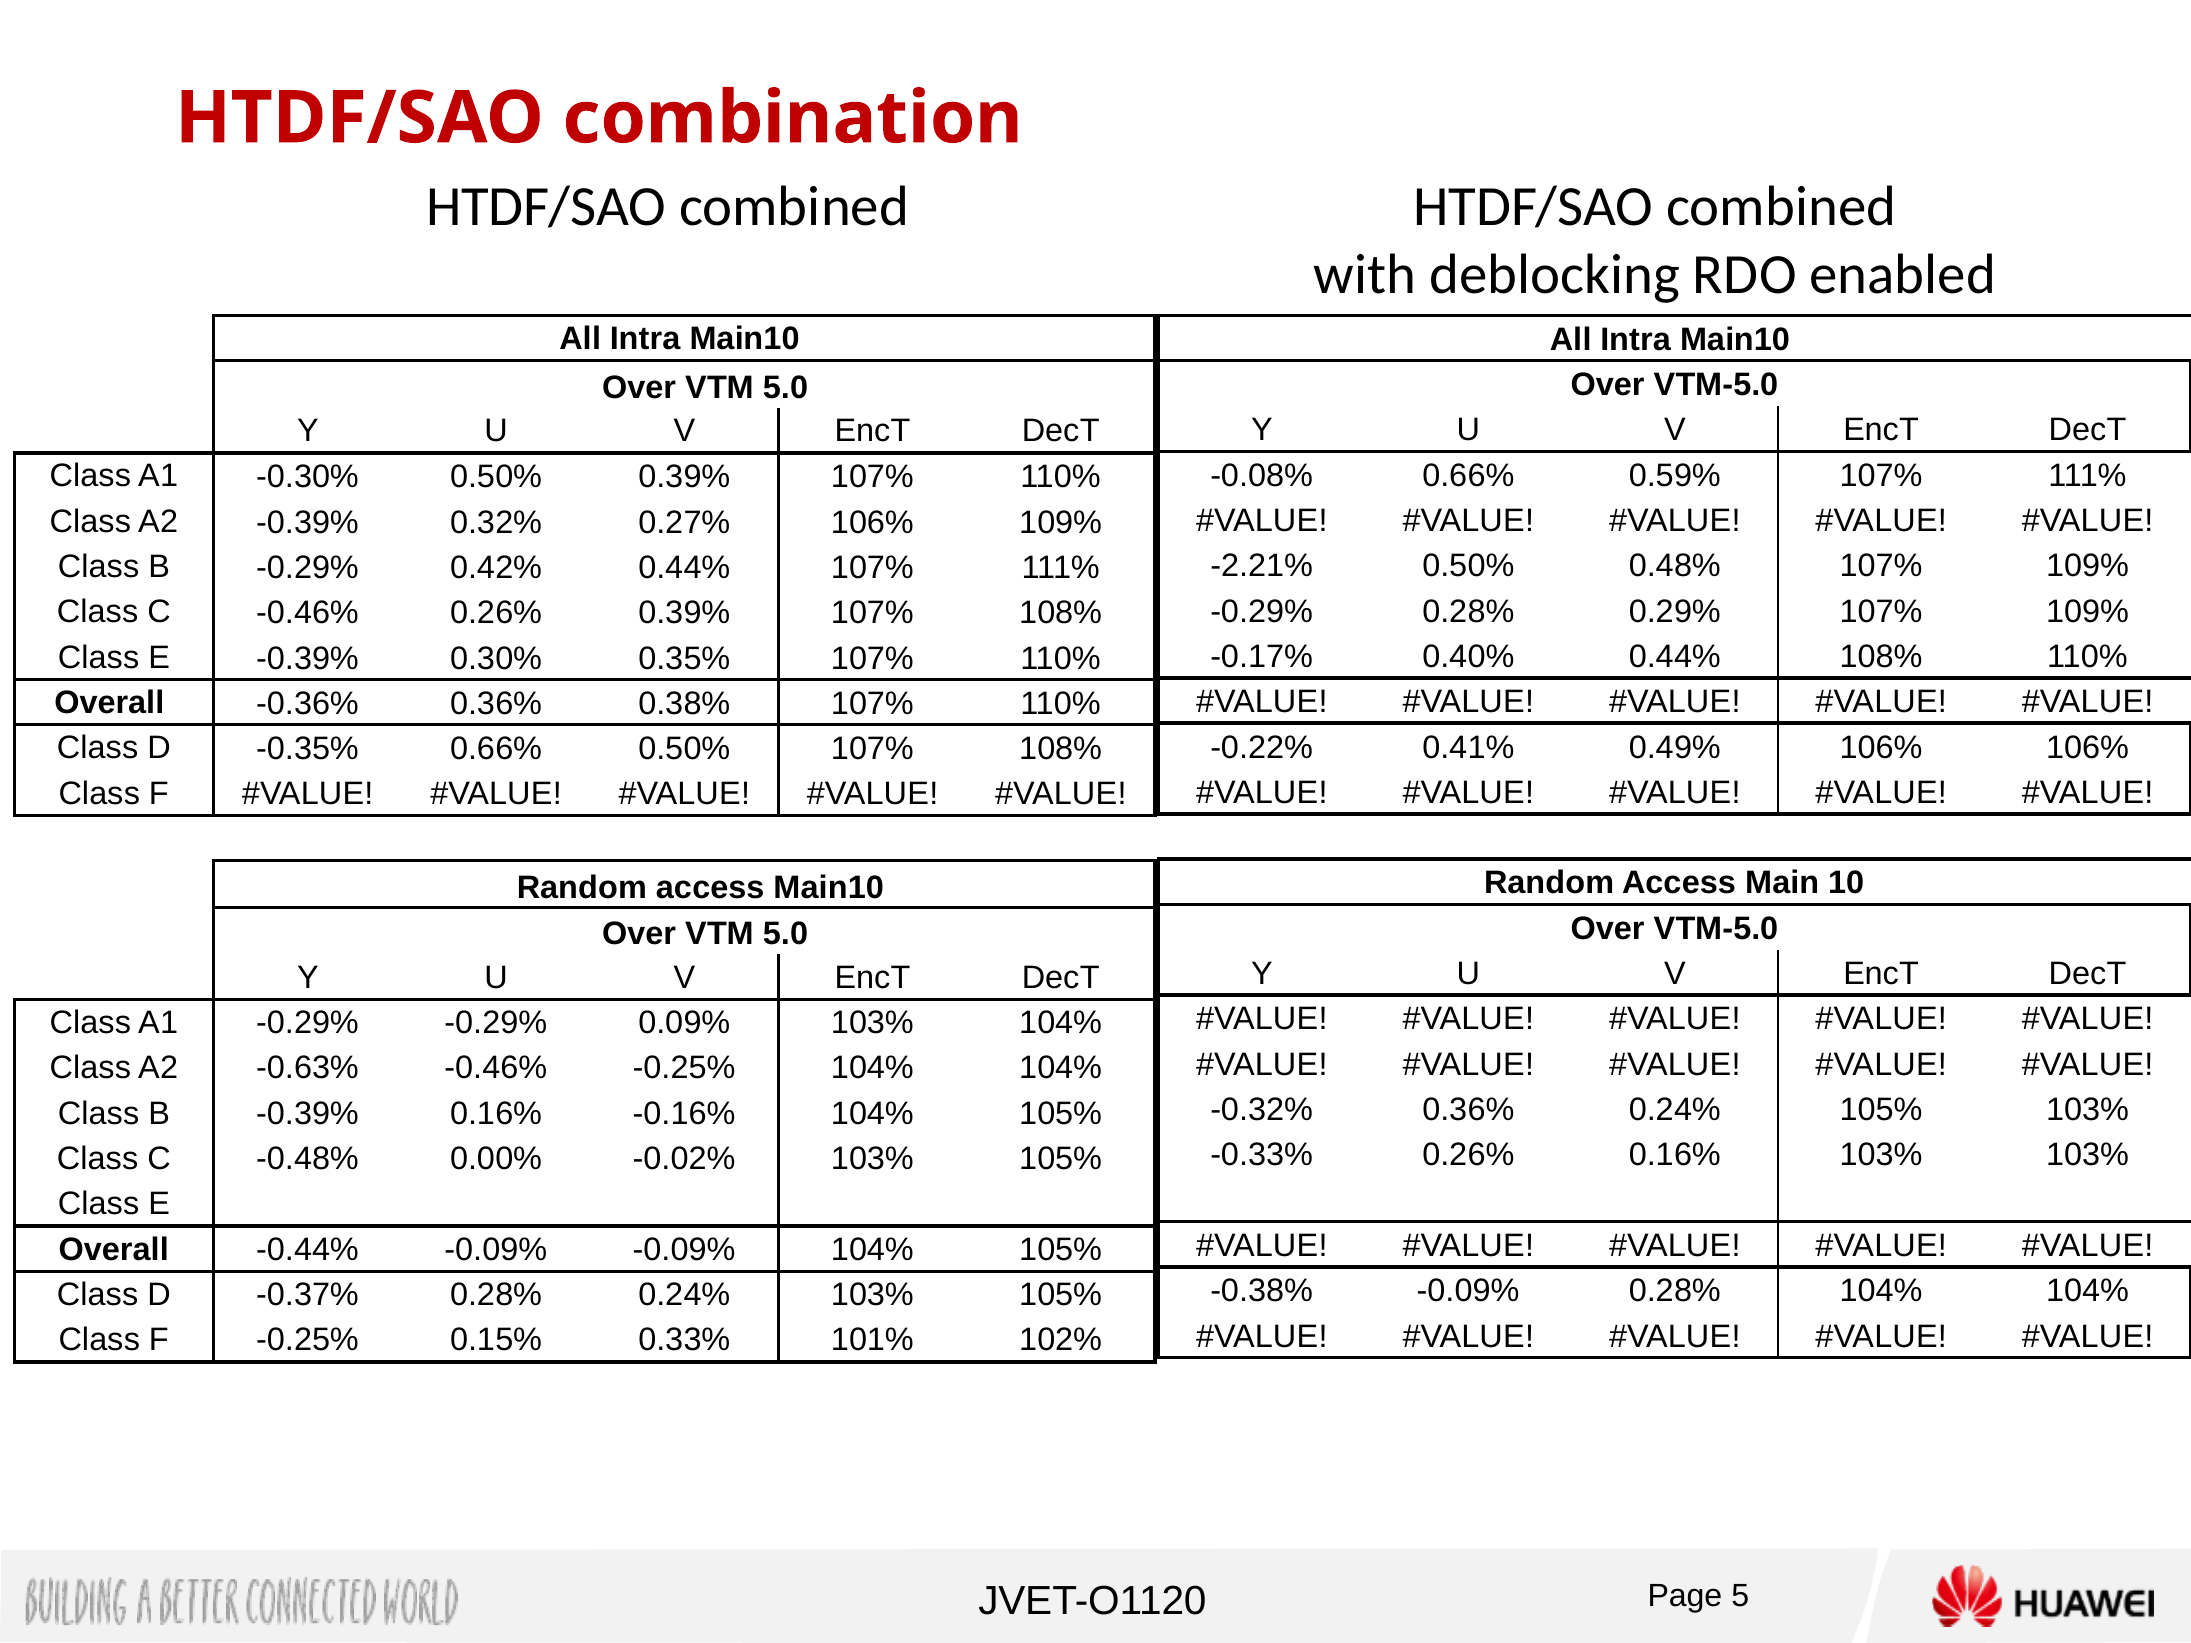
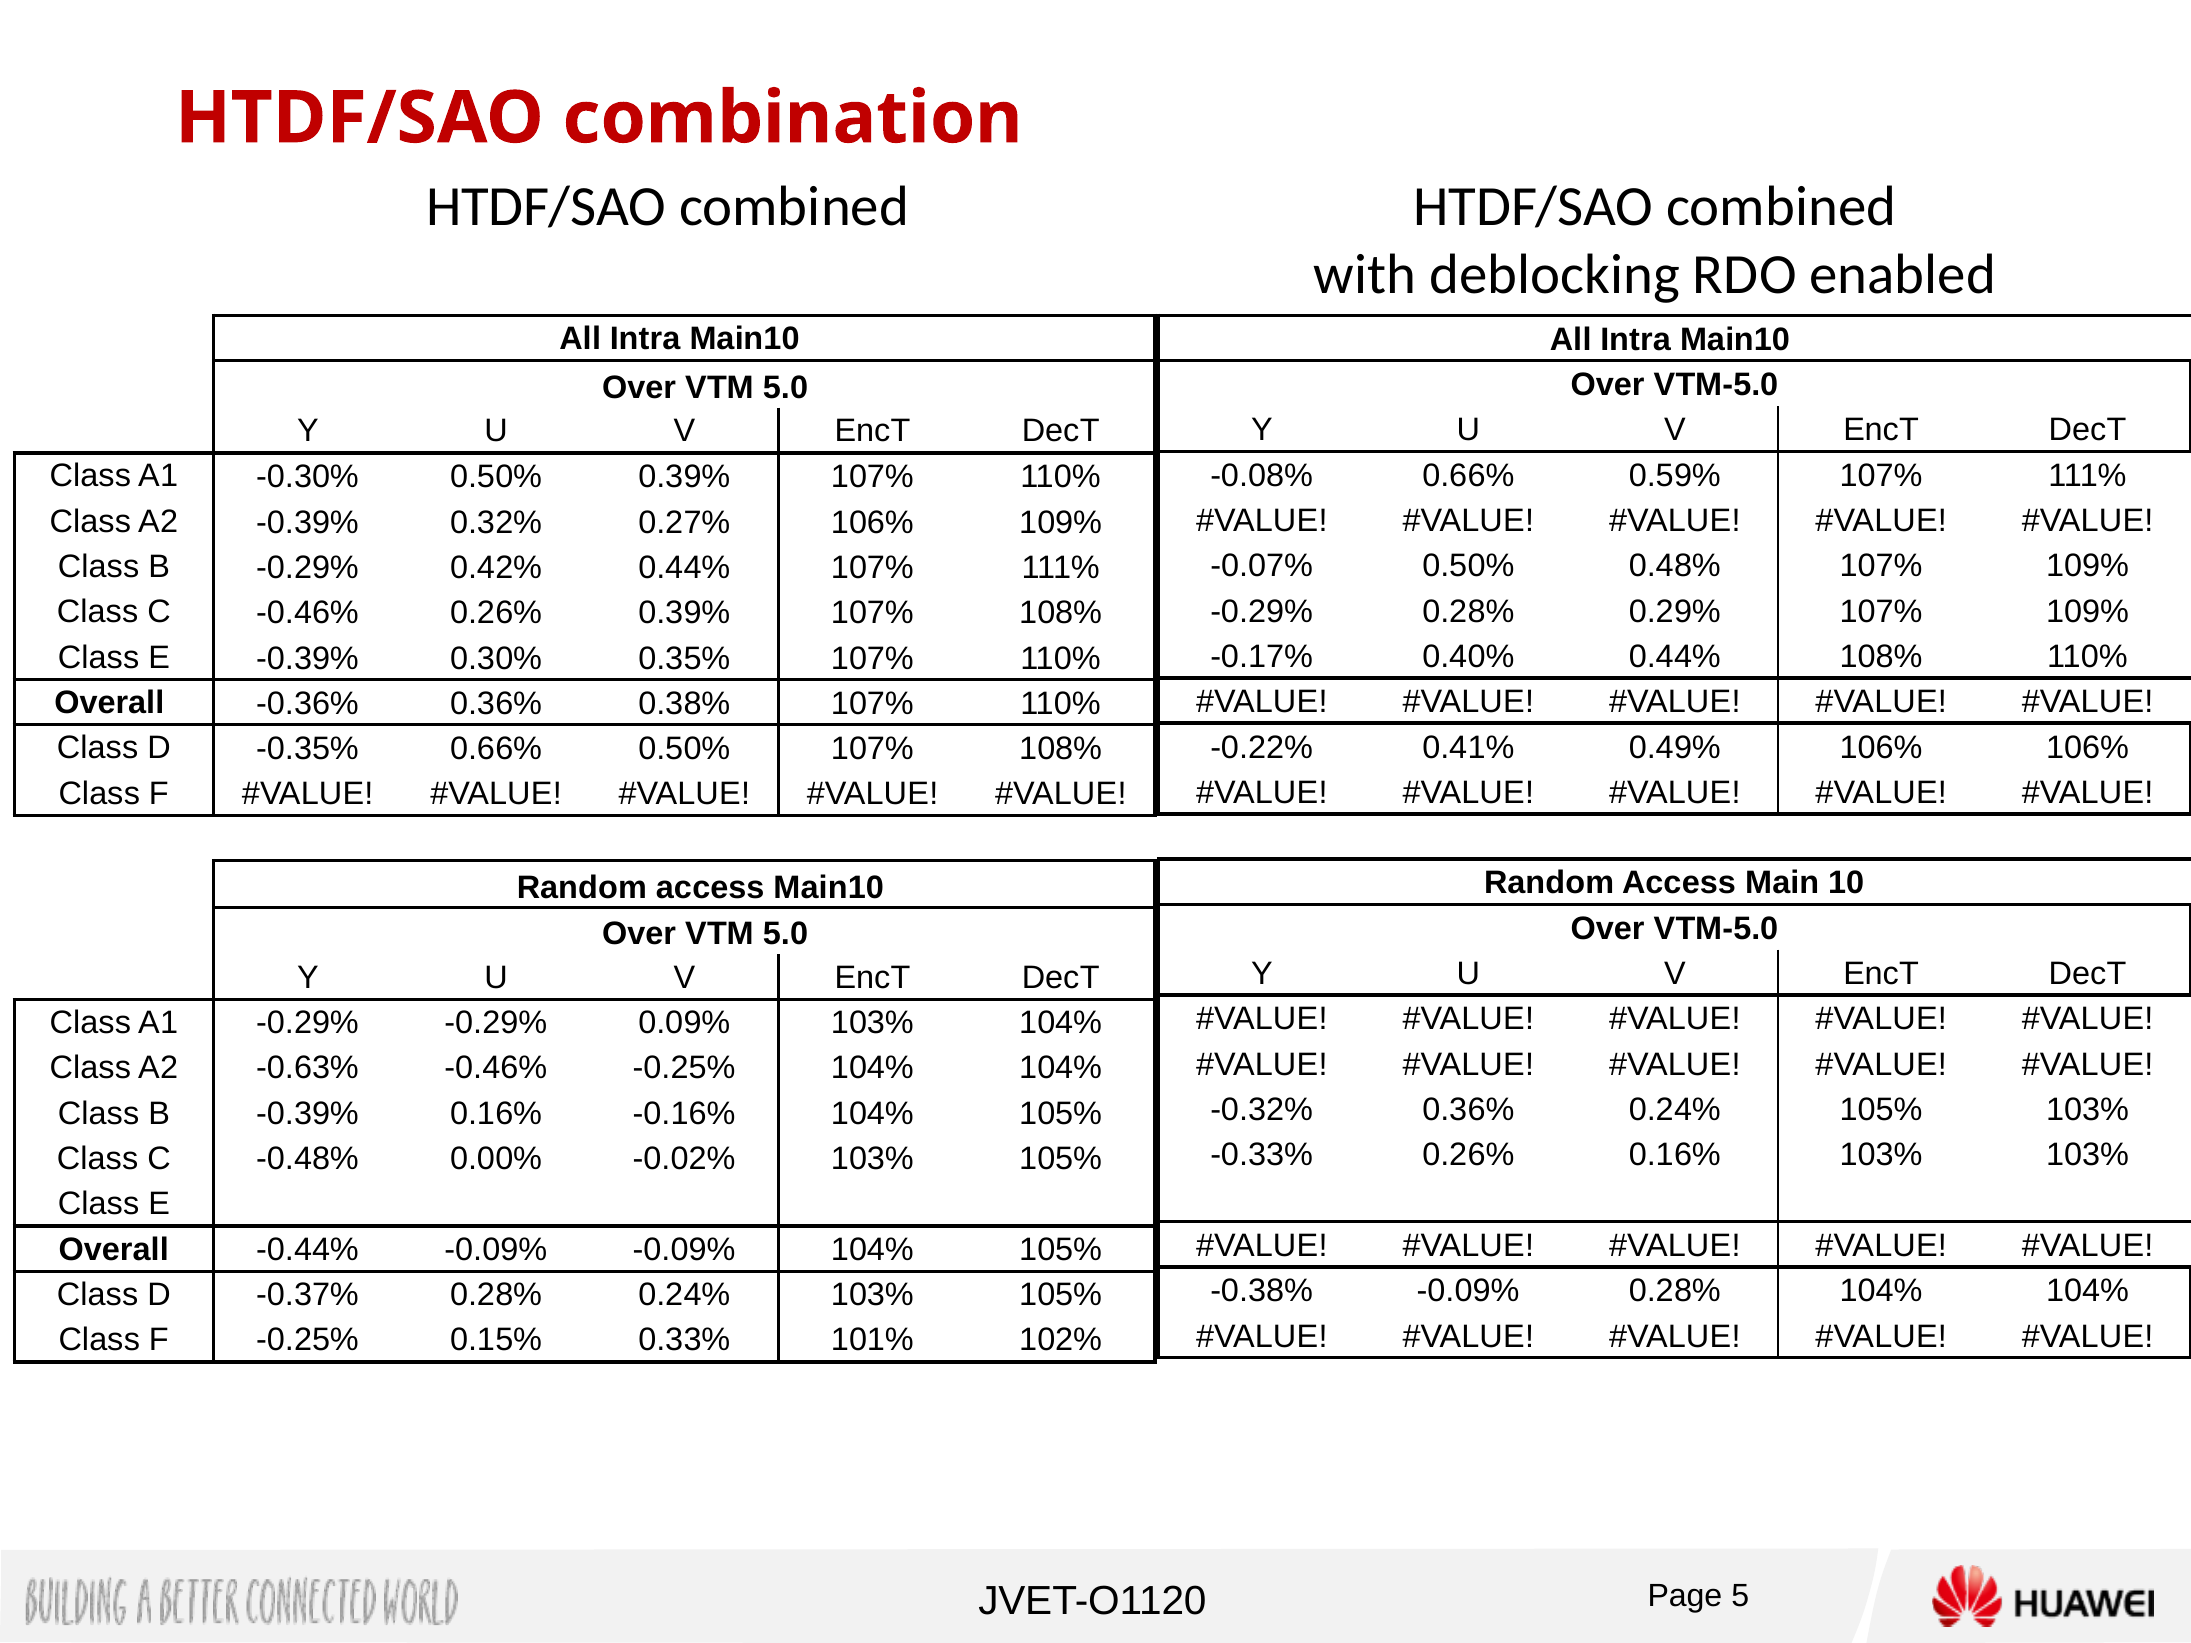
-2.21%: -2.21% -> -0.07%
